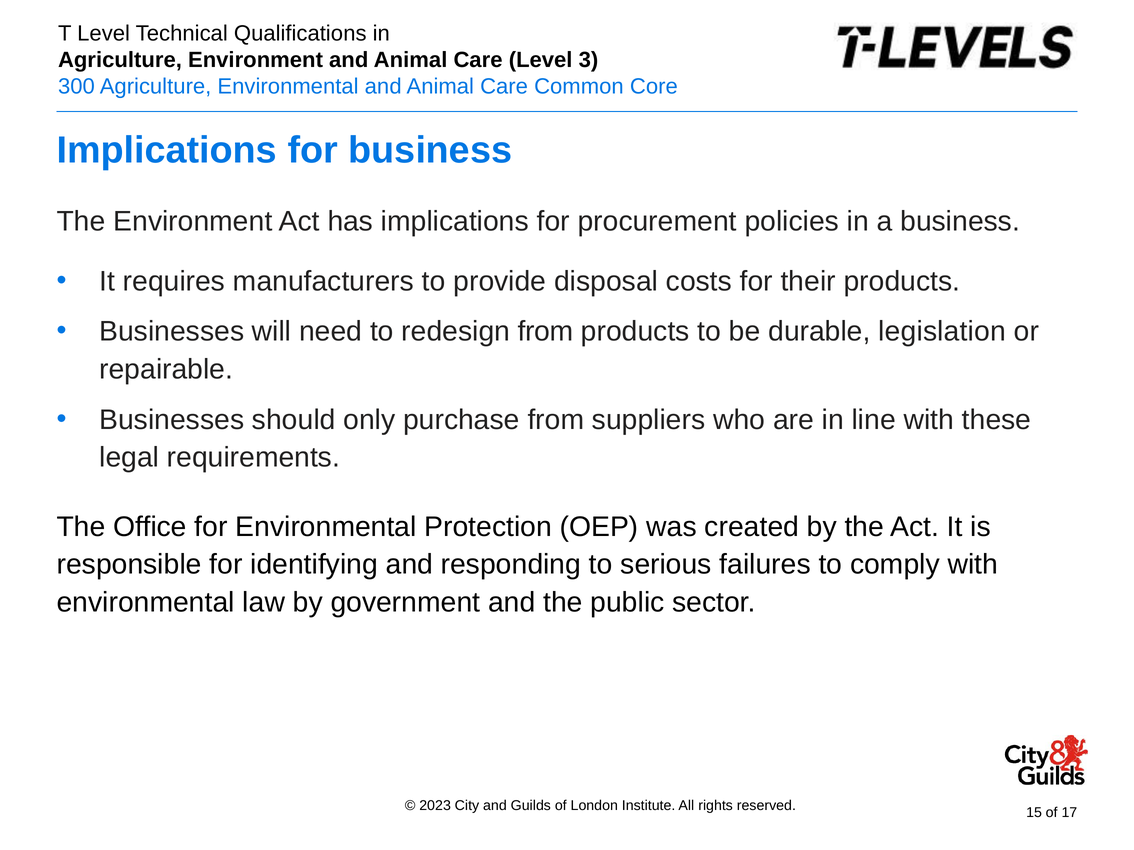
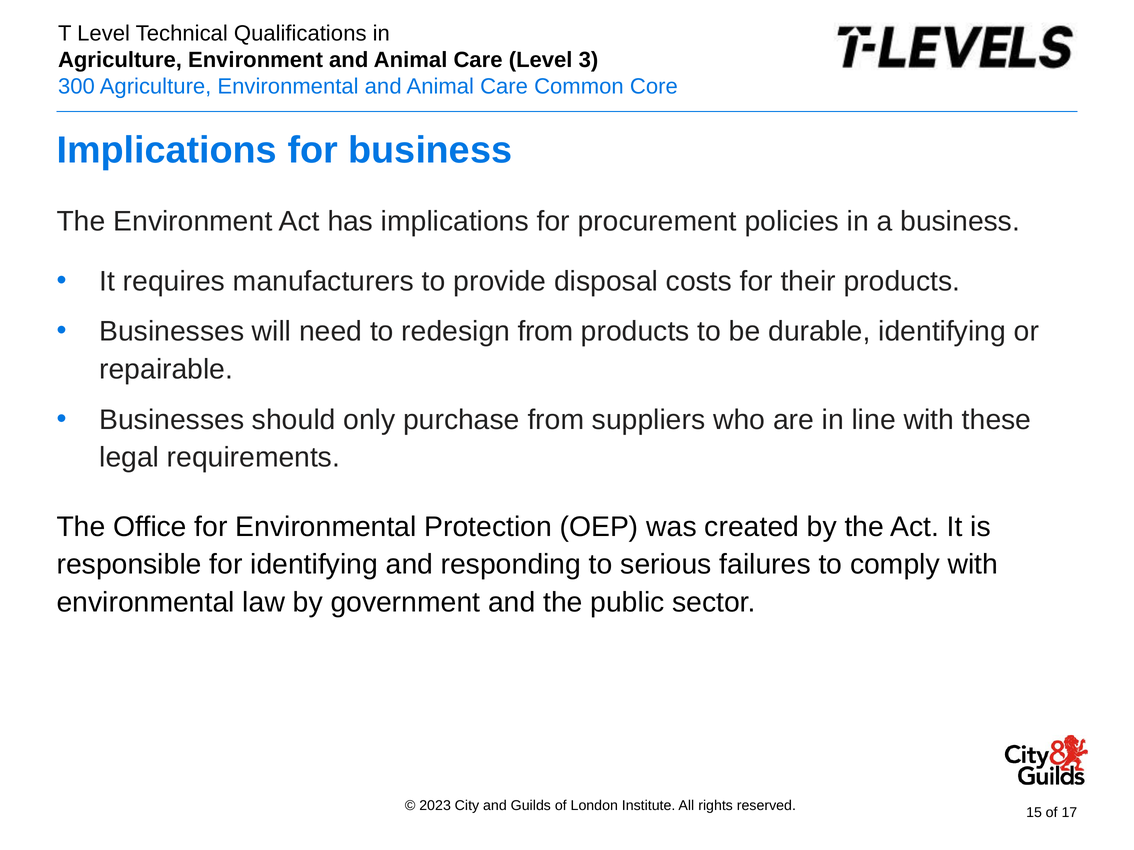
durable legislation: legislation -> identifying
